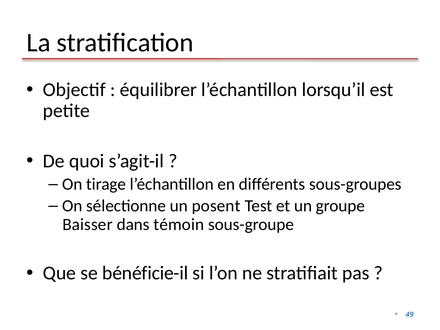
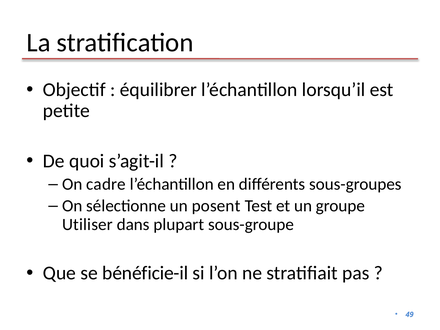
tirage: tirage -> cadre
Baisser: Baisser -> Utiliser
témoin: témoin -> plupart
